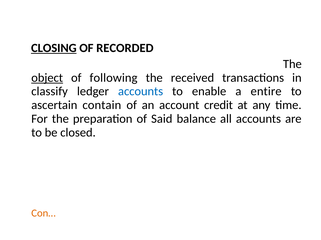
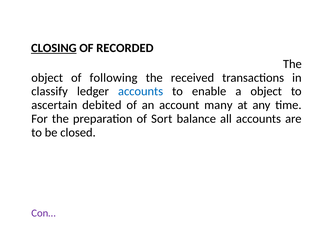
object at (47, 78) underline: present -> none
a entire: entire -> object
contain: contain -> debited
credit: credit -> many
Said: Said -> Sort
Con… colour: orange -> purple
